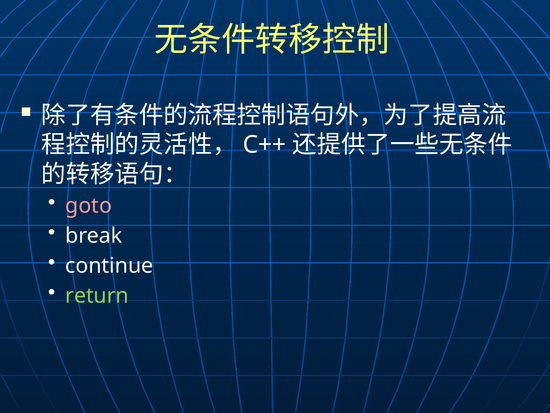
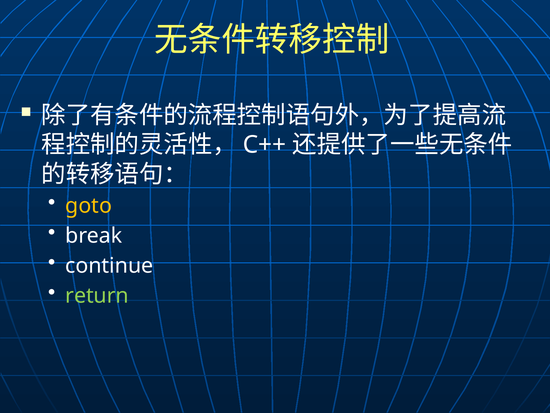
goto colour: pink -> yellow
